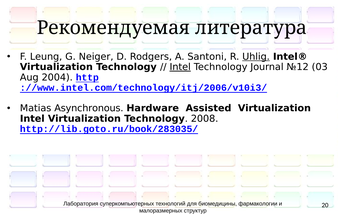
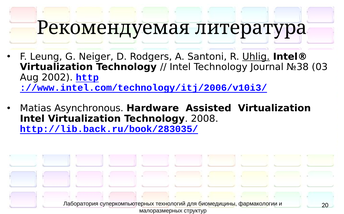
Intel at (180, 67) underline: present -> none
№12: №12 -> №38
2004: 2004 -> 2002
http://lib.goto.ru/book/283035/: http://lib.goto.ru/book/283035/ -> http://lib.back.ru/book/283035/
